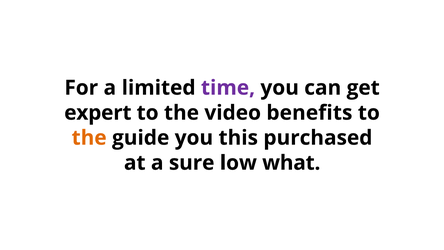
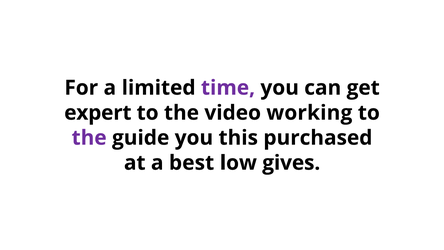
benefits: benefits -> working
the at (89, 138) colour: orange -> purple
sure: sure -> best
what: what -> gives
